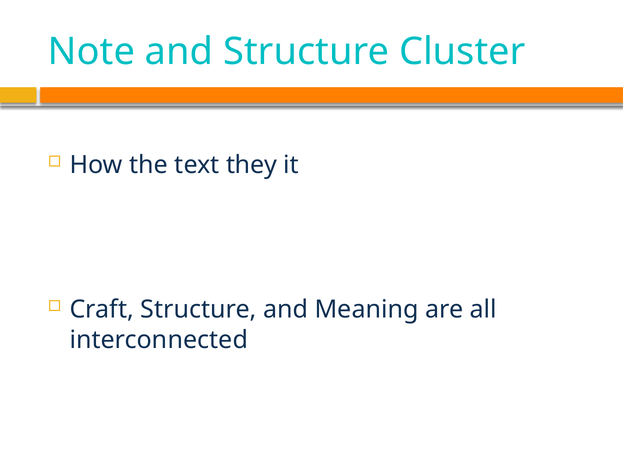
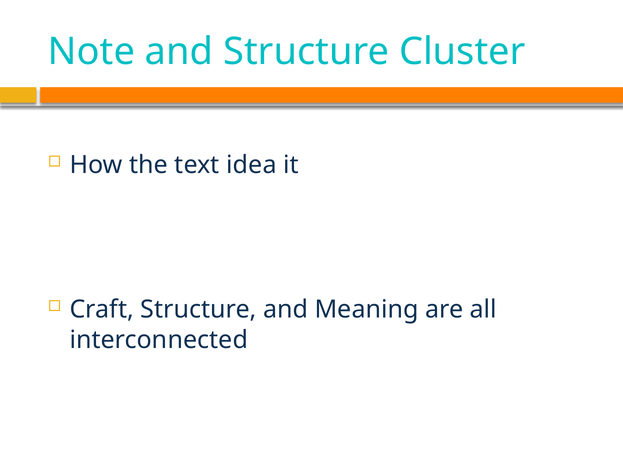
they: they -> idea
